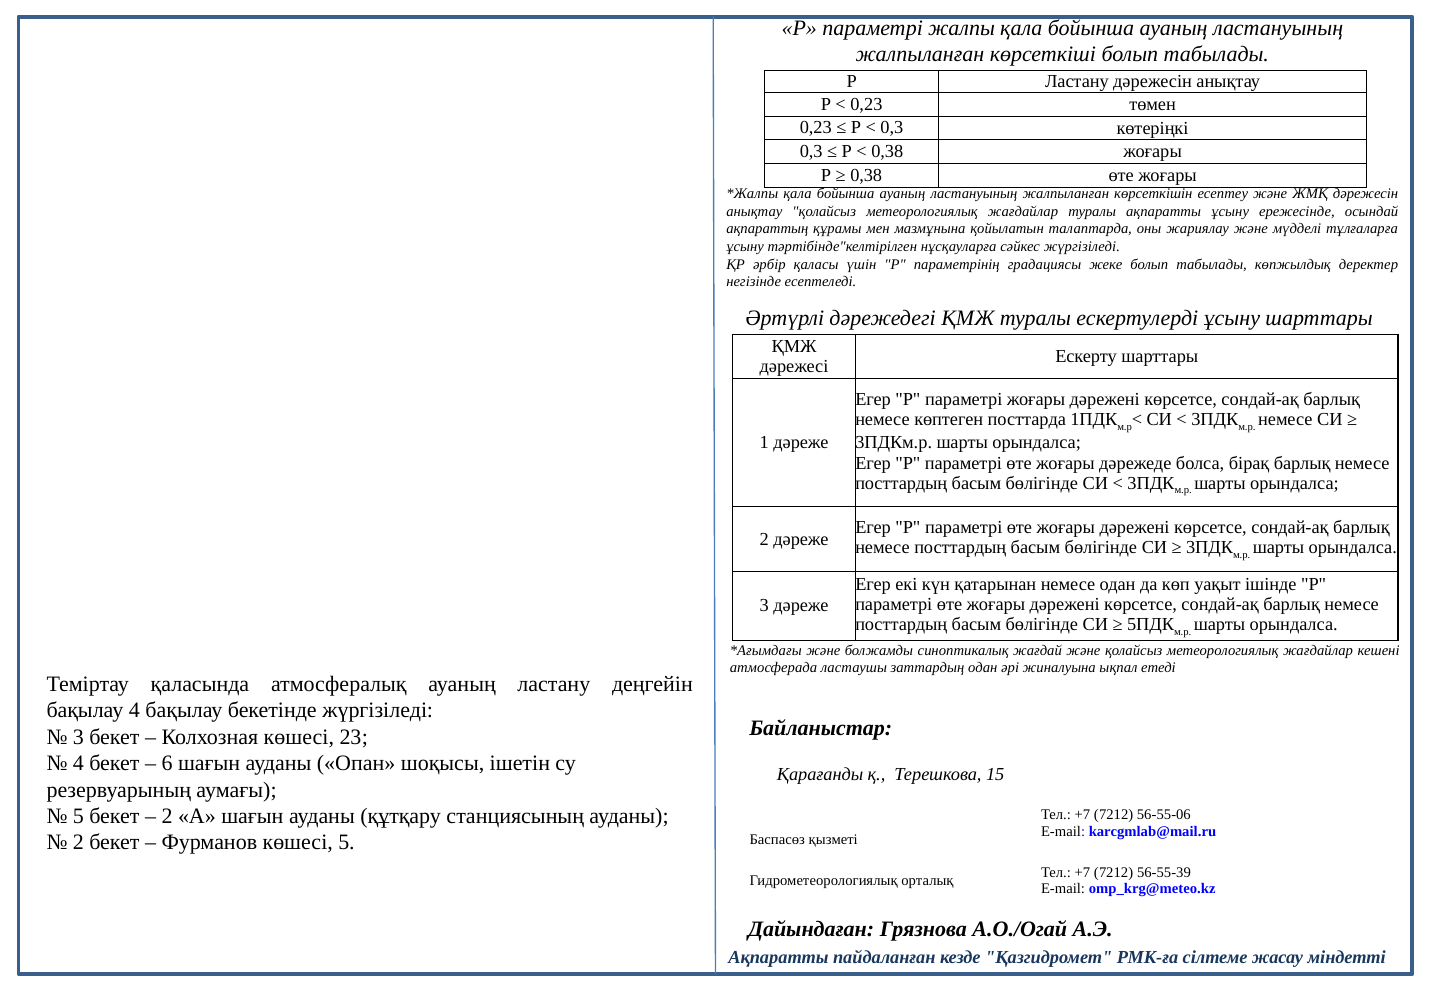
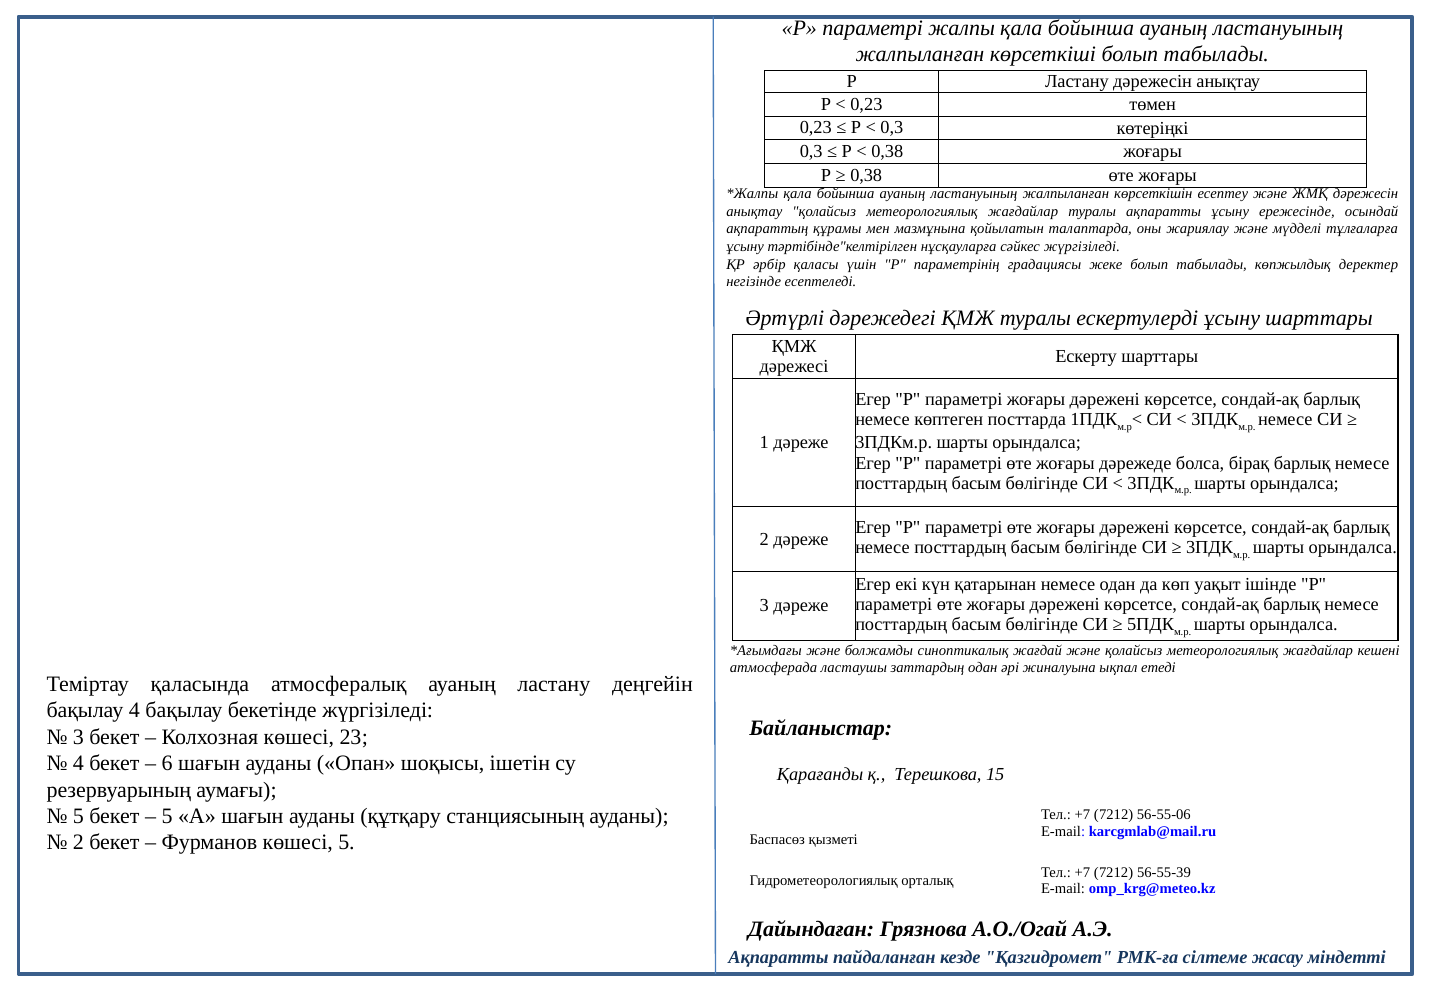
2 at (167, 816): 2 -> 5
